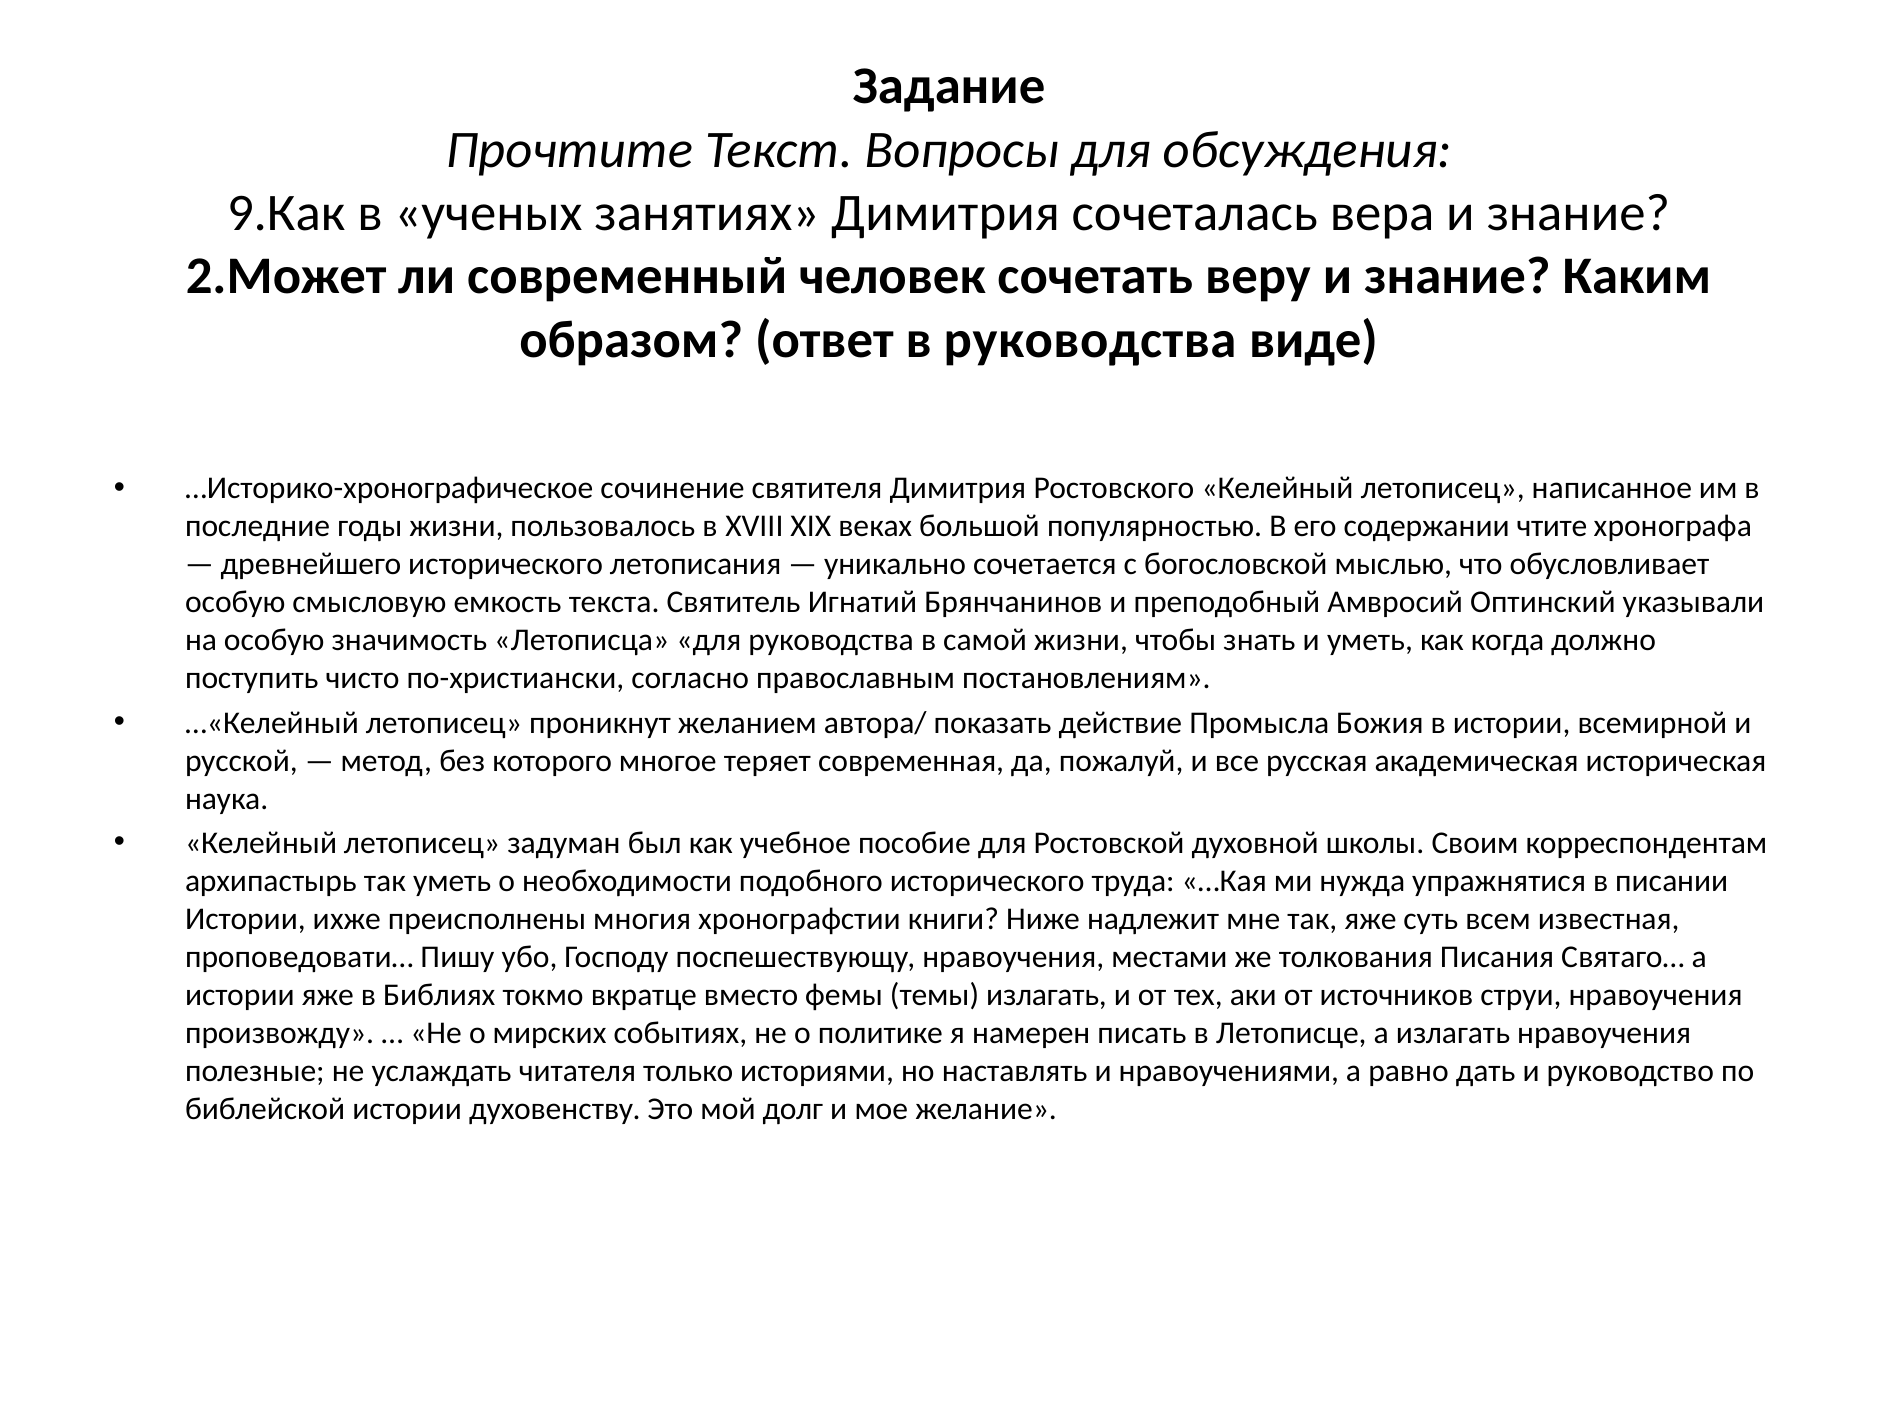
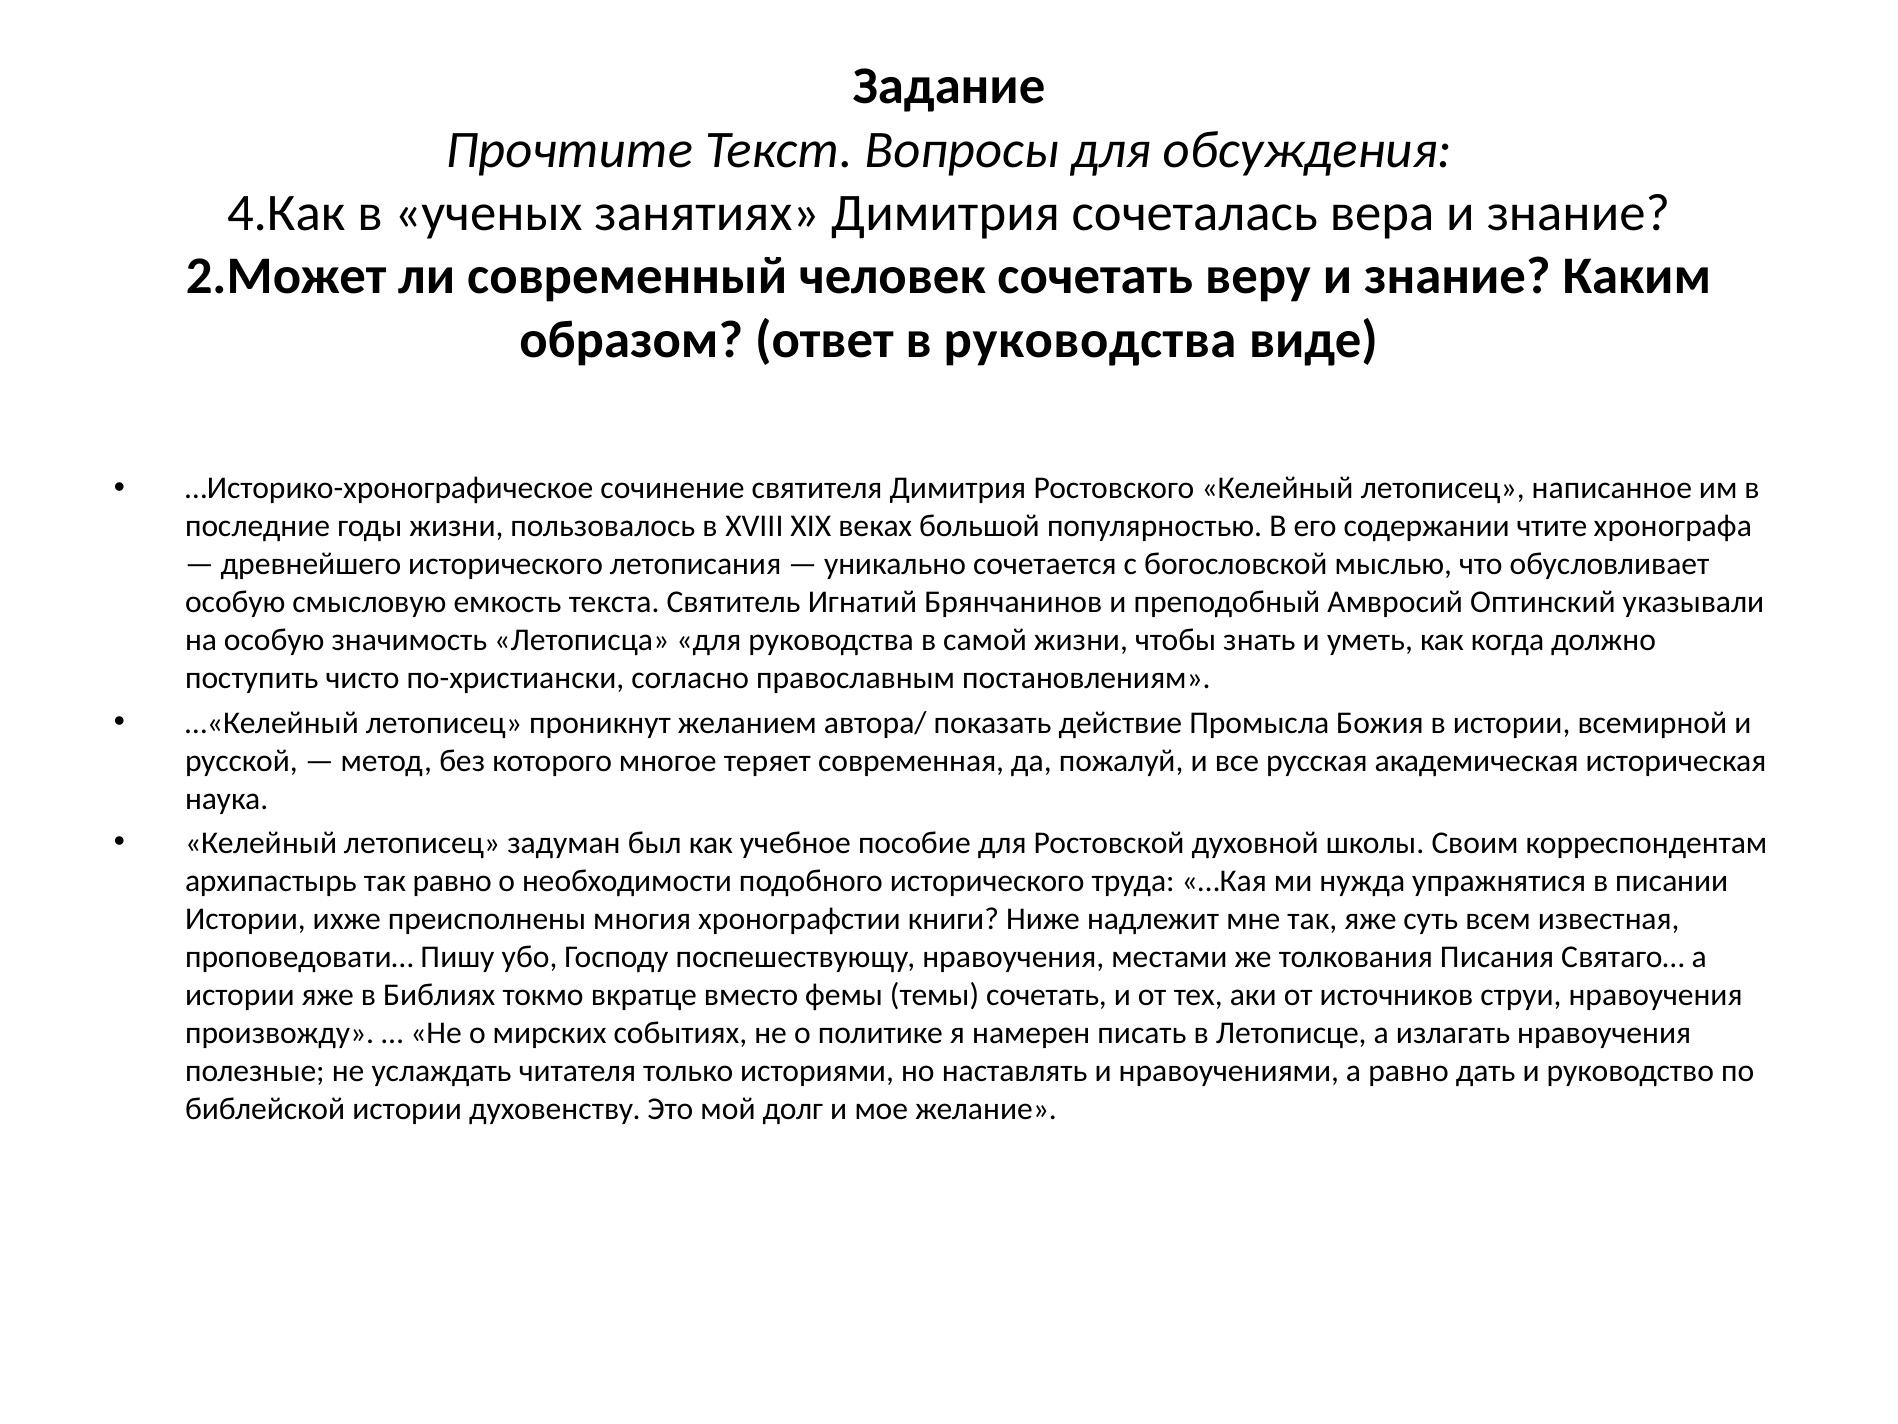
9.Как: 9.Как -> 4.Как
так уметь: уметь -> равно
темы излагать: излагать -> сочетать
